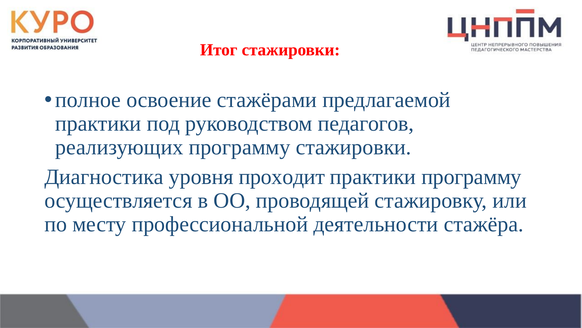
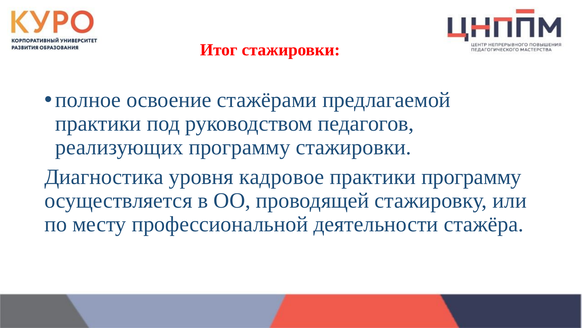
проходит: проходит -> кадровое
